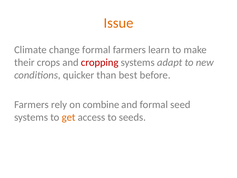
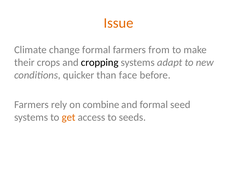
learn: learn -> from
cropping colour: red -> black
best: best -> face
